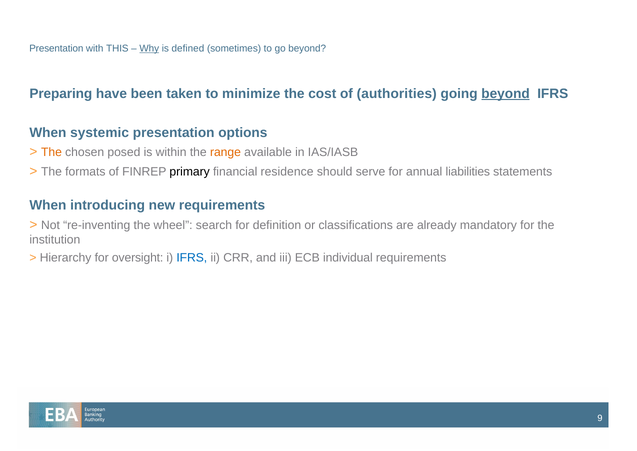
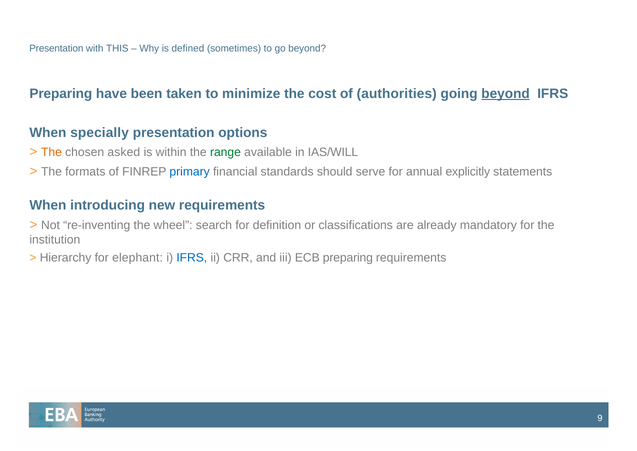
Why underline: present -> none
systemic: systemic -> specially
posed: posed -> asked
range colour: orange -> green
IAS/IASB: IAS/IASB -> IAS/WILL
primary colour: black -> blue
residence: residence -> standards
liabilities: liabilities -> explicitly
oversight: oversight -> elephant
ECB individual: individual -> preparing
